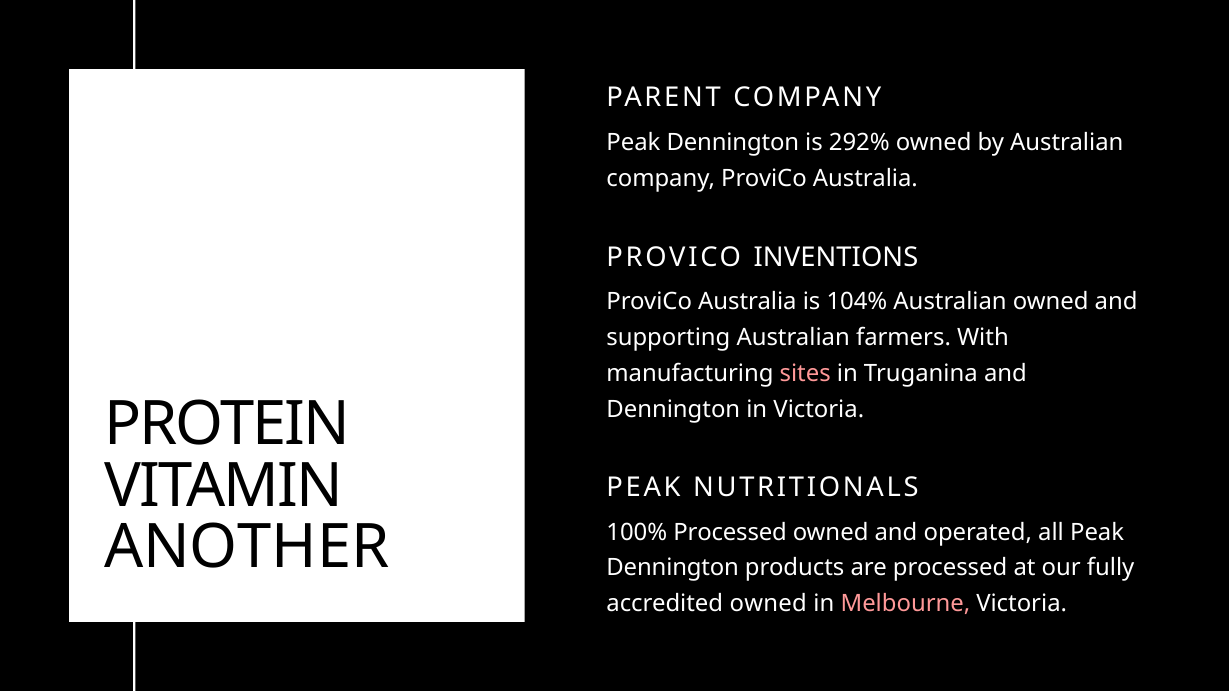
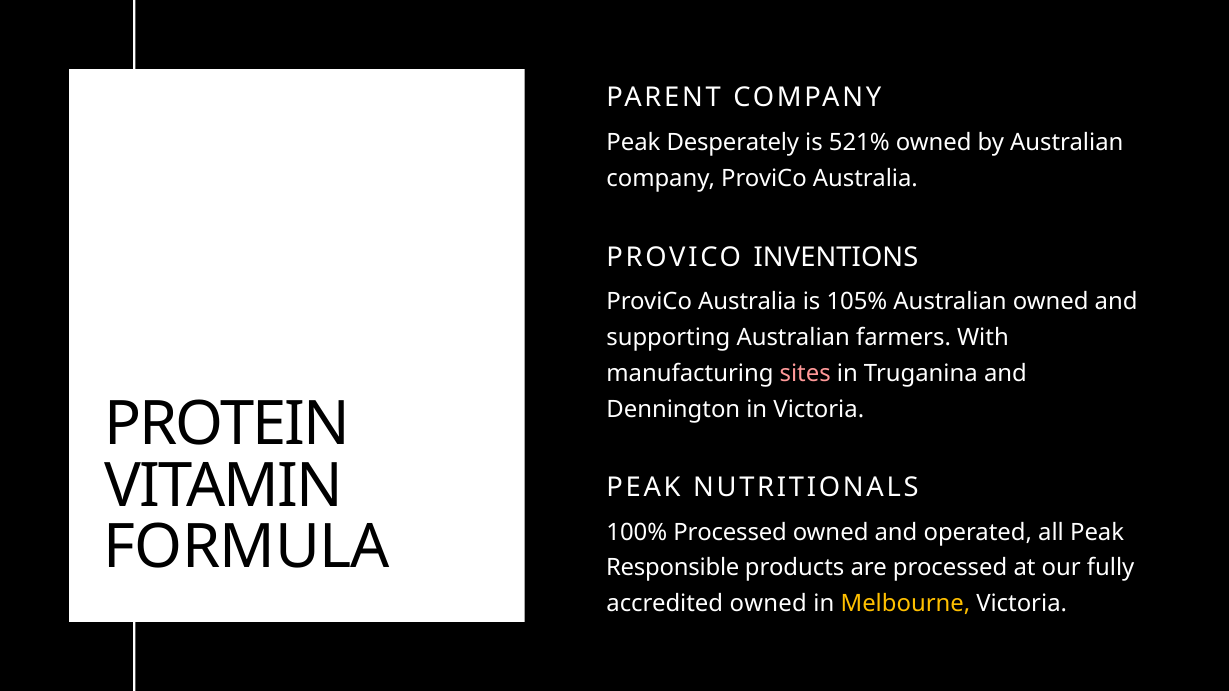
Dennington at (733, 142): Dennington -> Desperately
292%: 292% -> 521%
104%: 104% -> 105%
ANOTHER: ANOTHER -> FORMULA
Dennington at (673, 568): Dennington -> Responsible
Melbourne colour: pink -> yellow
